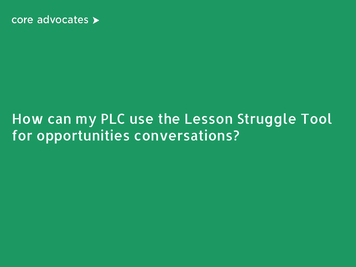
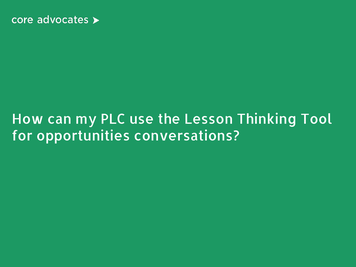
Struggle: Struggle -> Thinking
